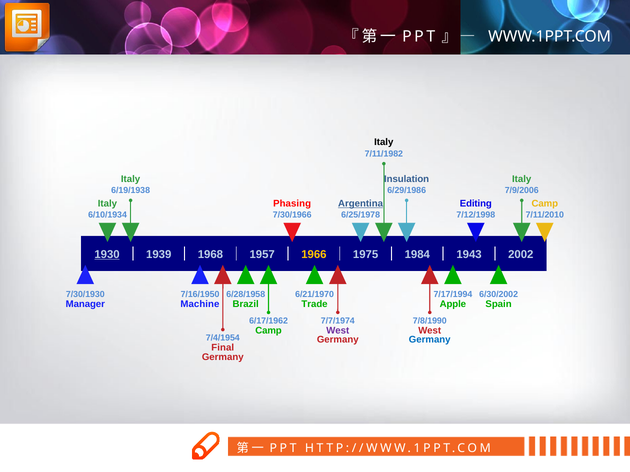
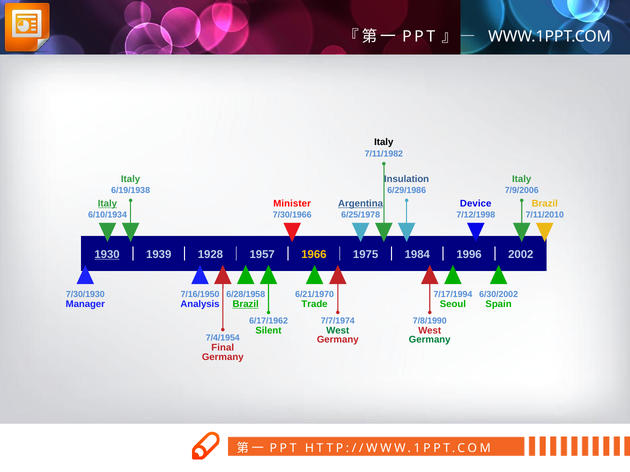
Italy at (107, 204) underline: none -> present
Phasing: Phasing -> Minister
Editing: Editing -> Device
Camp at (545, 204): Camp -> Brazil
1968: 1968 -> 1928
1943: 1943 -> 1996
Machine: Machine -> Analysis
Brazil at (246, 304) underline: none -> present
Apple: Apple -> Seoul
West at (338, 331) colour: purple -> green
Camp at (269, 331): Camp -> Silent
Germany at (430, 340) colour: blue -> green
